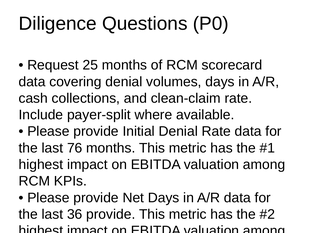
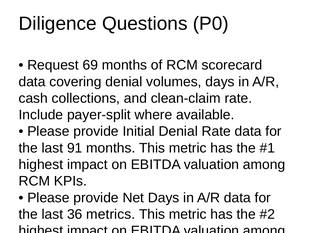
25: 25 -> 69
76: 76 -> 91
36 provide: provide -> metrics
